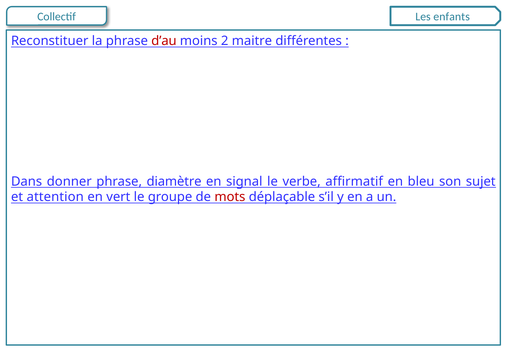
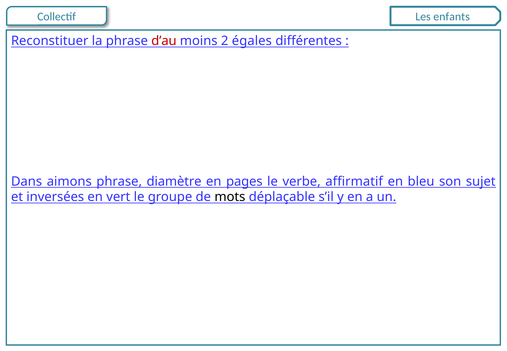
maitre: maitre -> égales
donner: donner -> aimons
signal: signal -> pages
attention: attention -> inversées
mots colour: red -> black
